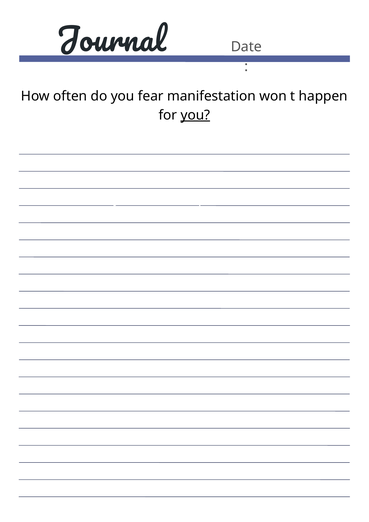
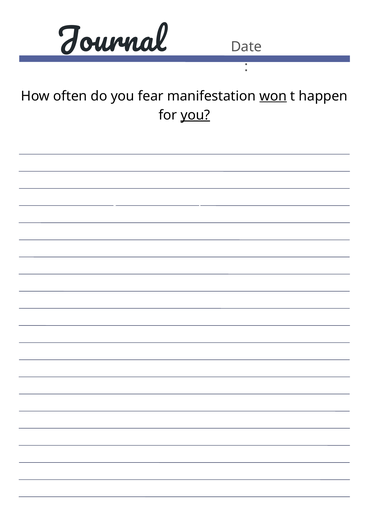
won underline: none -> present
